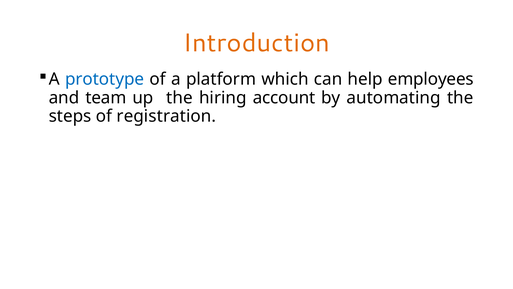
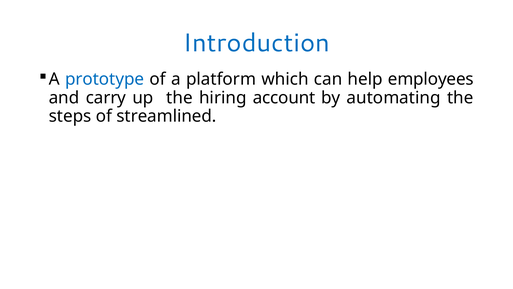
Introduction colour: orange -> blue
team: team -> carry
registration: registration -> streamlined
